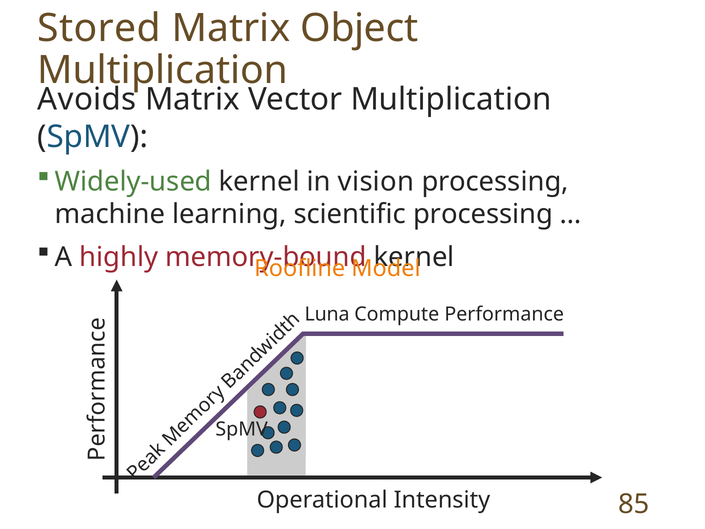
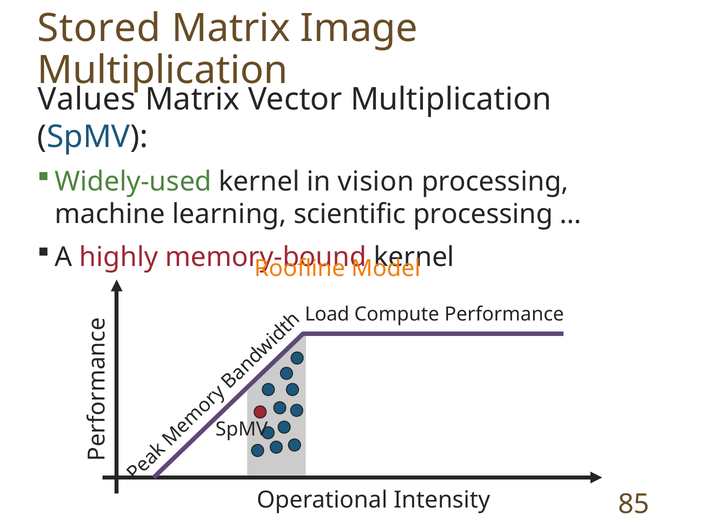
Object: Object -> Image
Avoids: Avoids -> Values
Luna: Luna -> Load
